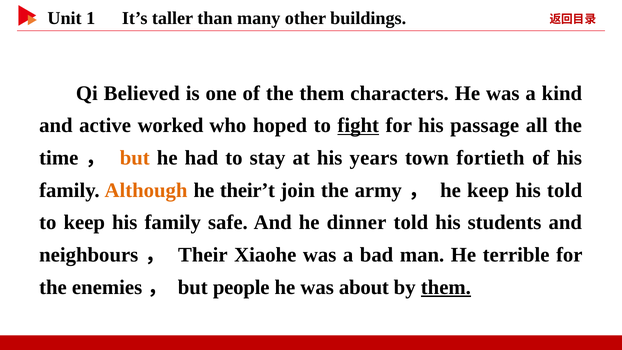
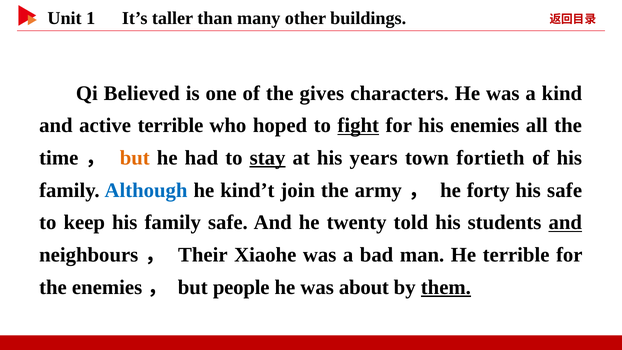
the them: them -> gives
active worked: worked -> terrible
his passage: passage -> enemies
stay underline: none -> present
Although colour: orange -> blue
their’t: their’t -> kind’t
he keep: keep -> forty
his told: told -> safe
dinner: dinner -> twenty
and at (565, 223) underline: none -> present
